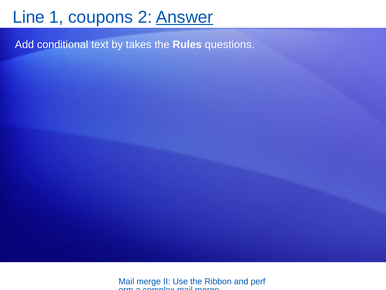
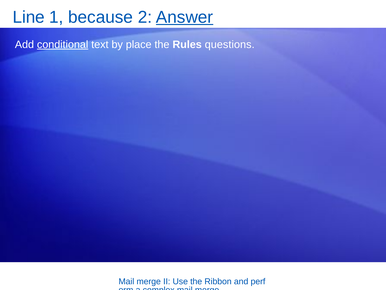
coupons: coupons -> because
conditional underline: none -> present
takes: takes -> place
